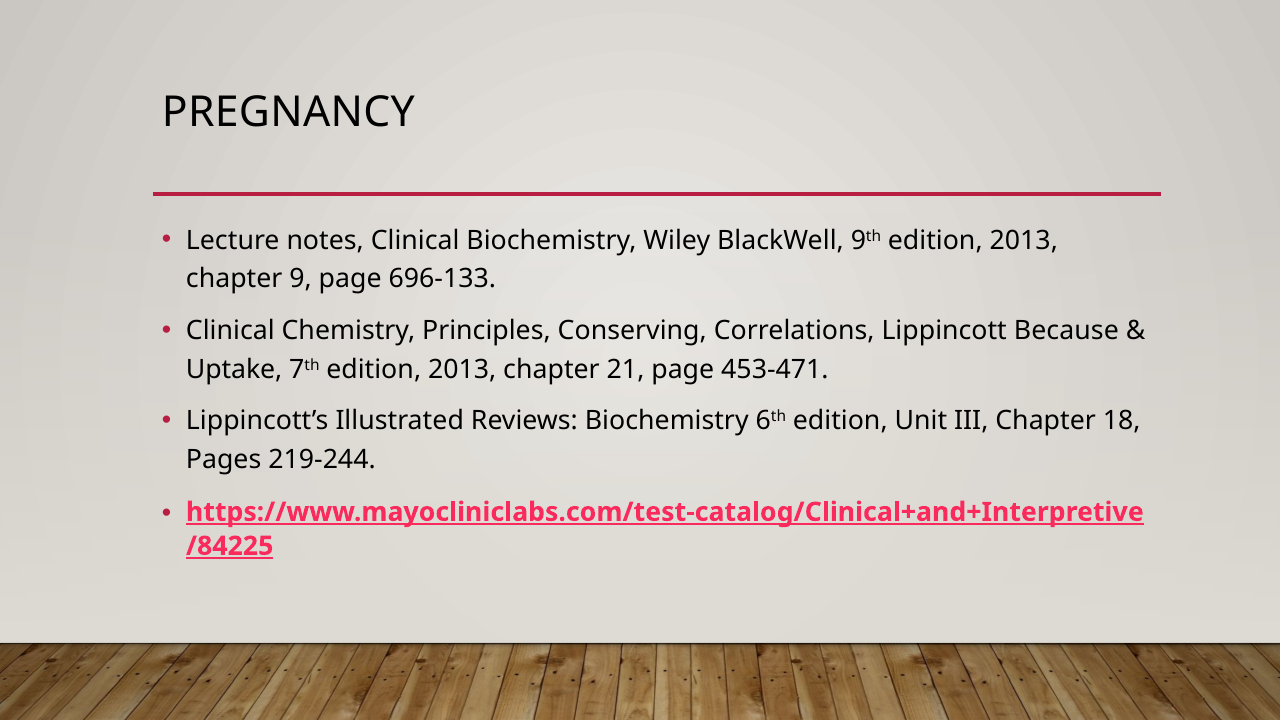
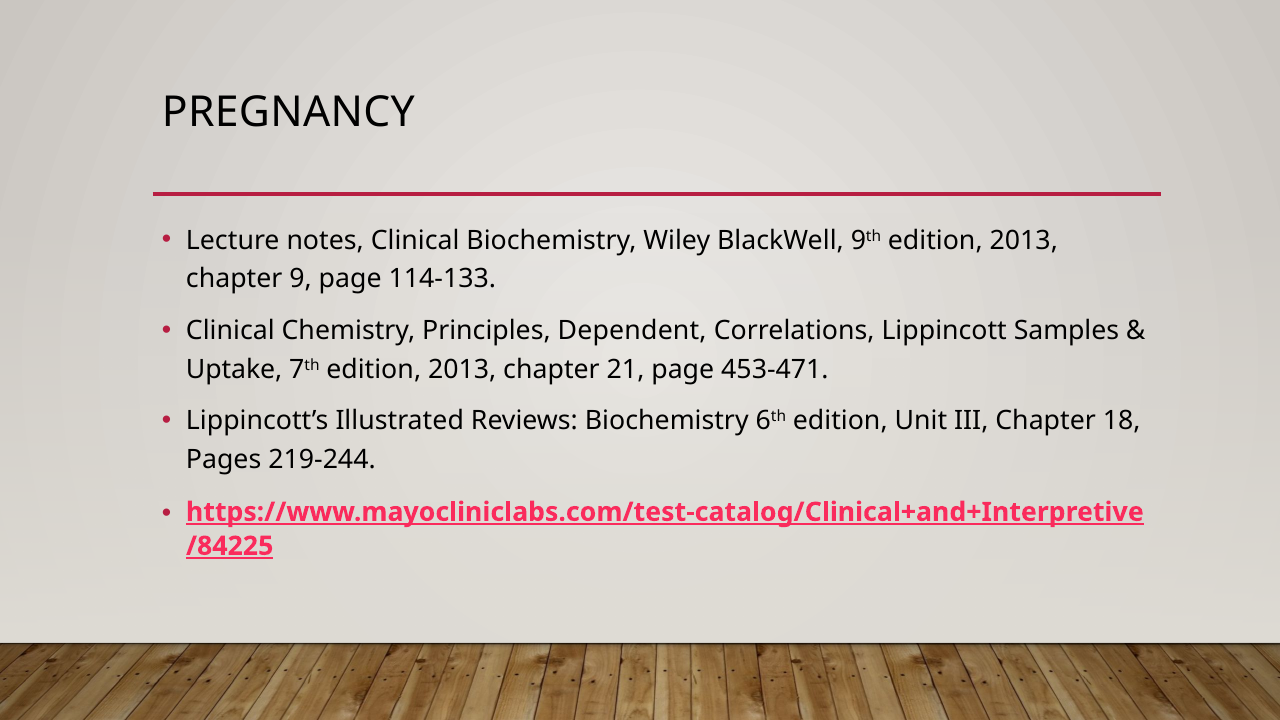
696-133: 696-133 -> 114-133
Conserving: Conserving -> Dependent
Because: Because -> Samples
